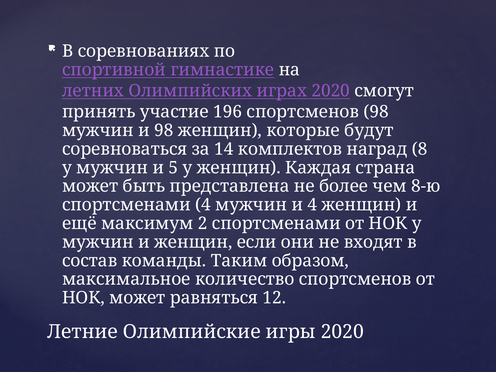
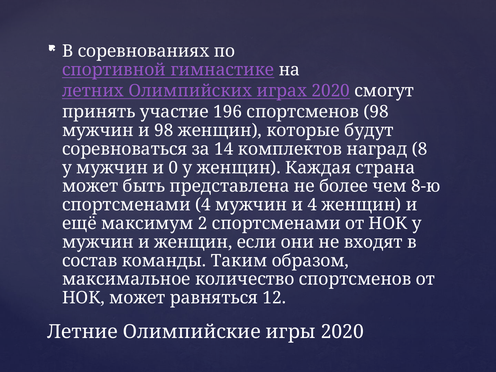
5: 5 -> 0
